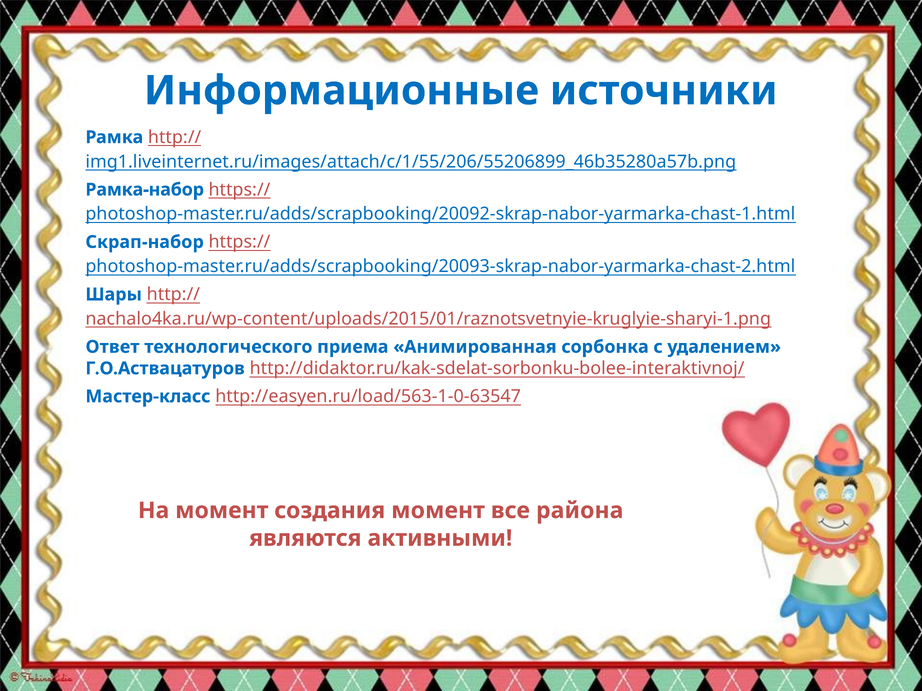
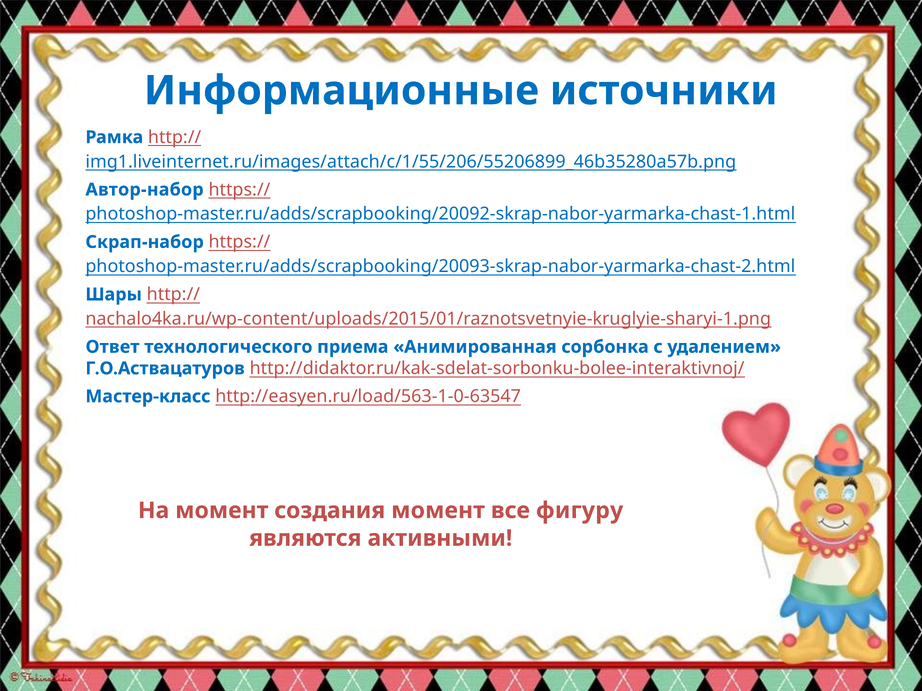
Рамка-набор: Рамка-набор -> Автор-набор
района: района -> фигуру
